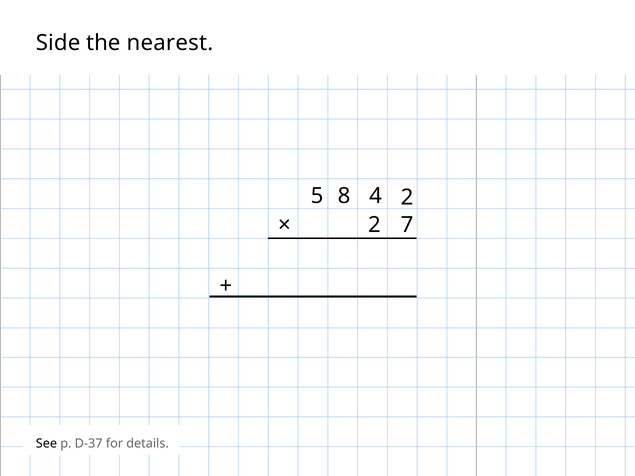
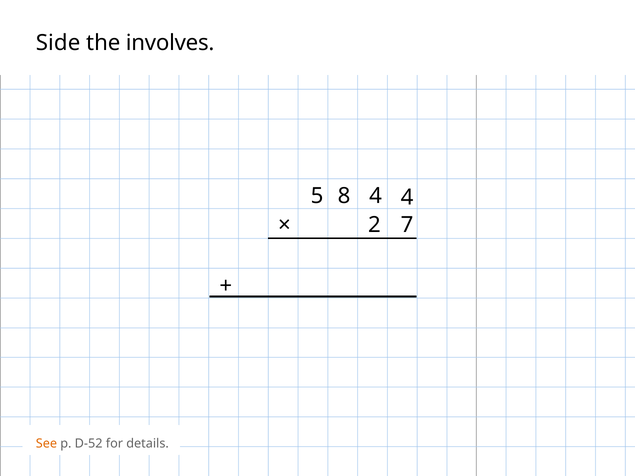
nearest: nearest -> involves
4 2: 2 -> 4
See colour: black -> orange
D-37: D-37 -> D-52
